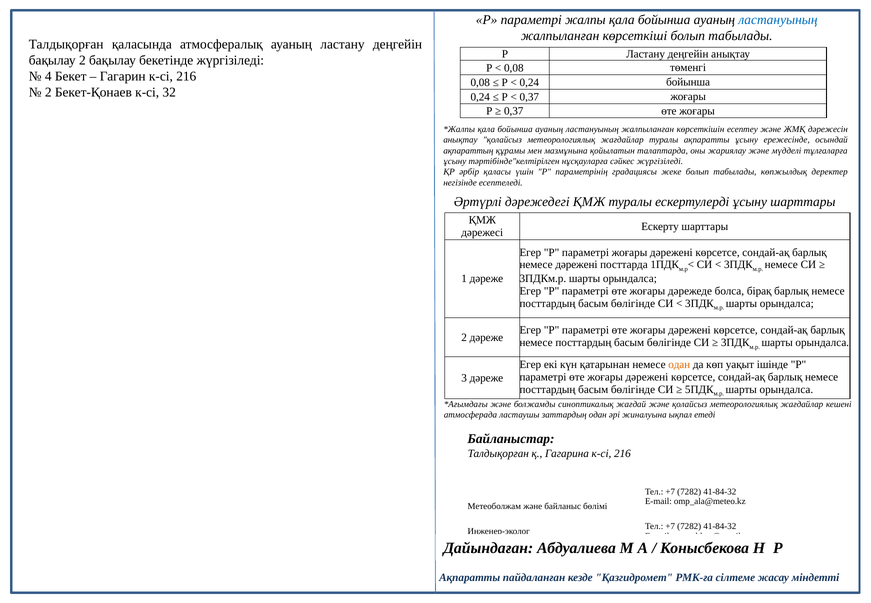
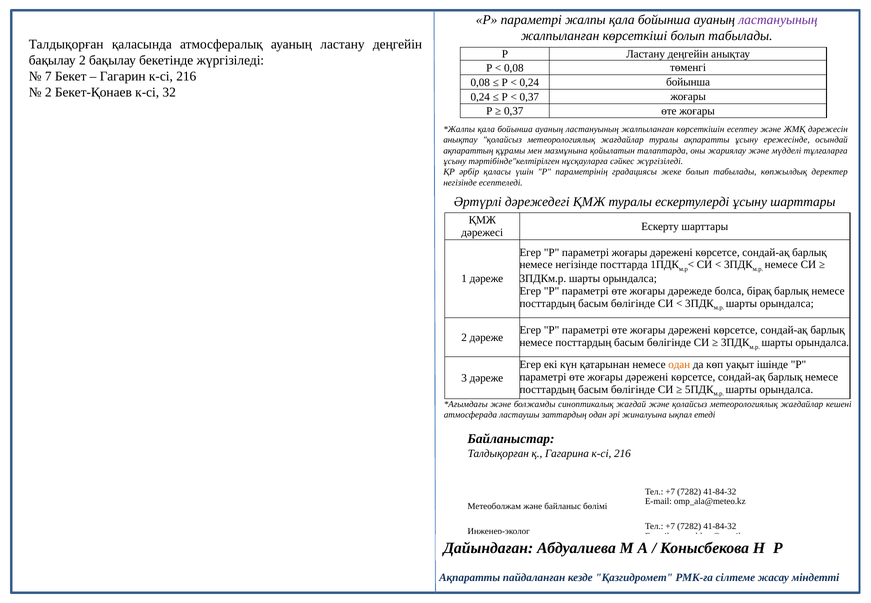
ластануының at (778, 20) colour: blue -> purple
4: 4 -> 7
немесе дәрежені: дәрежені -> негізінде
